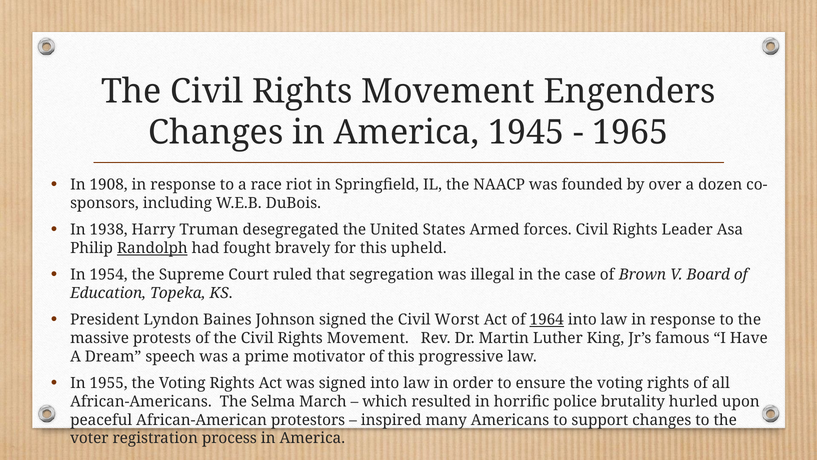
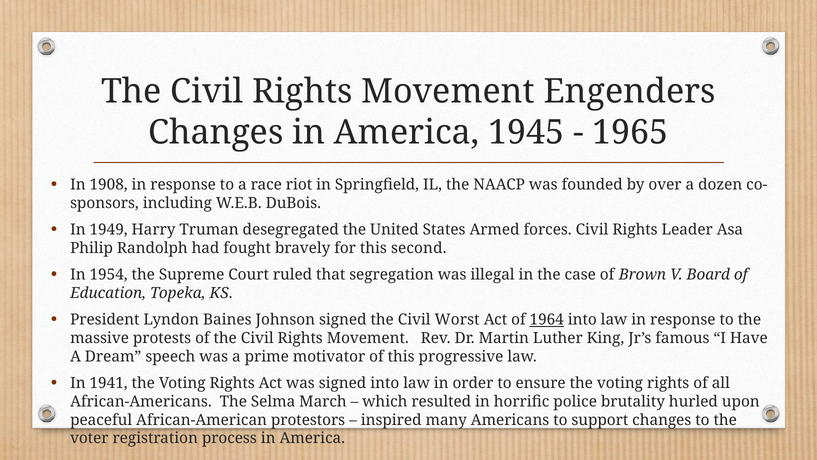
1938: 1938 -> 1949
Randolph underline: present -> none
upheld: upheld -> second
1955: 1955 -> 1941
